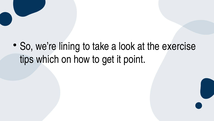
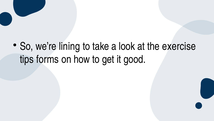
which: which -> forms
point: point -> good
